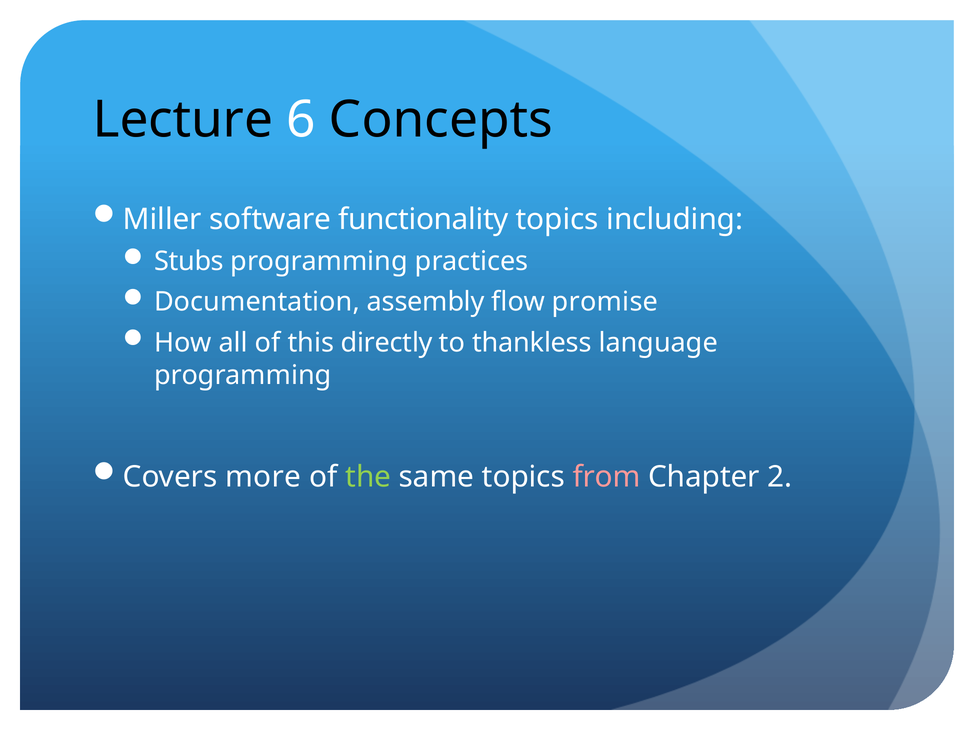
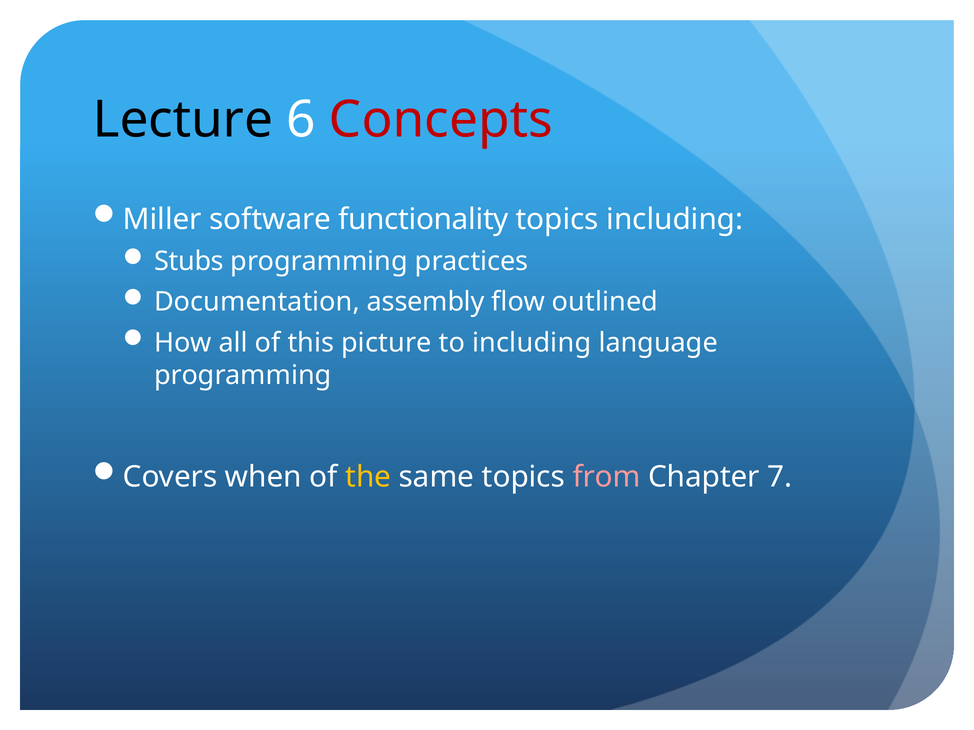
Concepts colour: black -> red
promise: promise -> outlined
directly: directly -> picture
to thankless: thankless -> including
more: more -> when
the colour: light green -> yellow
2: 2 -> 7
